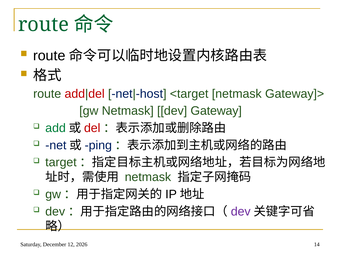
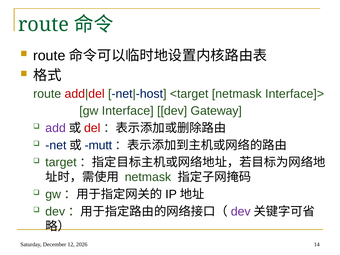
Gateway]>: Gateway]> -> Interface]>
gw Netmask: Netmask -> Interface
add colour: green -> purple
ping: ping -> mutt
